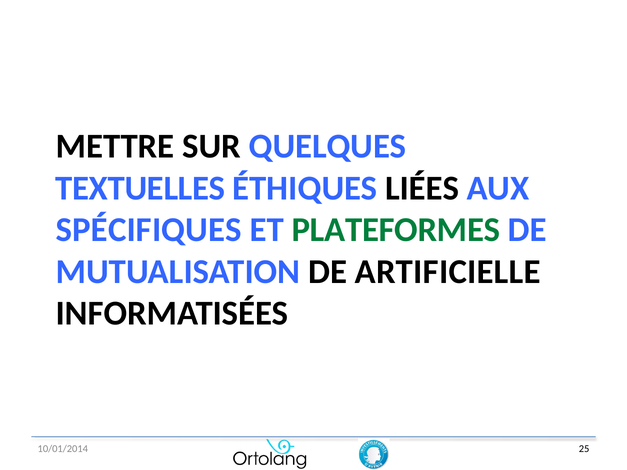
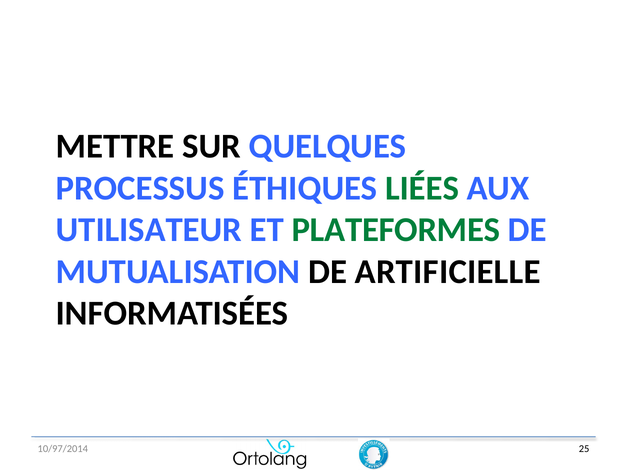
TEXTUELLES: TEXTUELLES -> PROCESSUS
LIÉES colour: black -> green
SPÉCIFIQUES: SPÉCIFIQUES -> UTILISATEUR
10/01/2014: 10/01/2014 -> 10/97/2014
